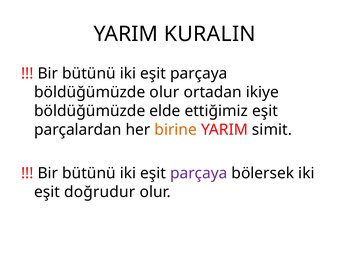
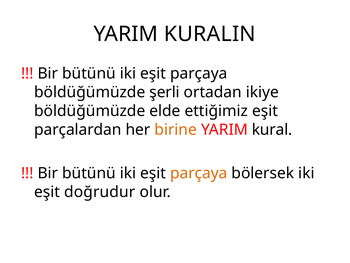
böldüğümüzde olur: olur -> şerli
simit: simit -> kural
parçaya at (199, 173) colour: purple -> orange
